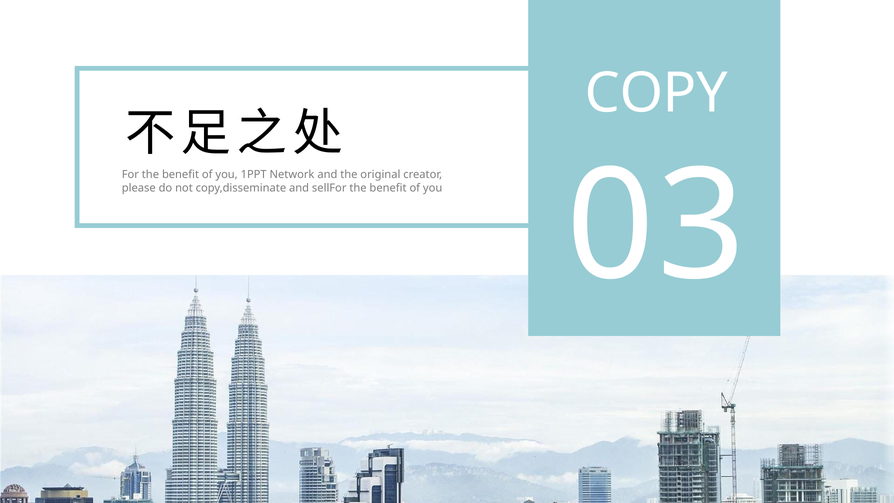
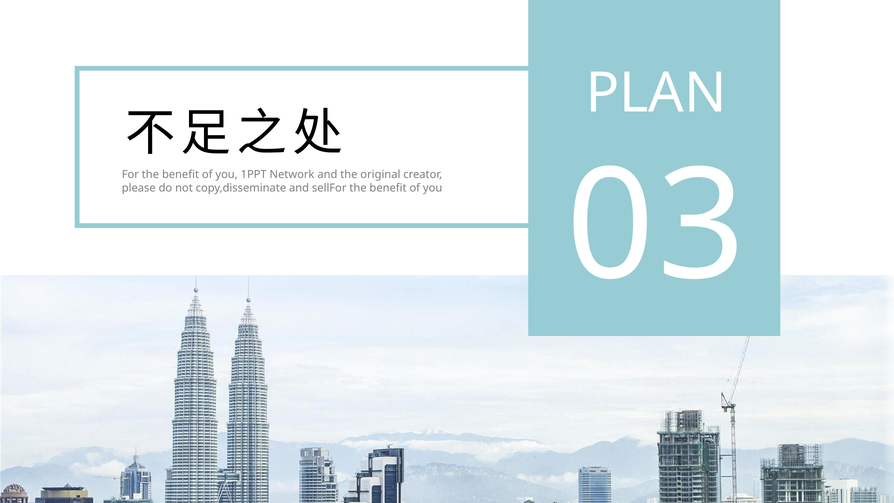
COPY: COPY -> PLAN
